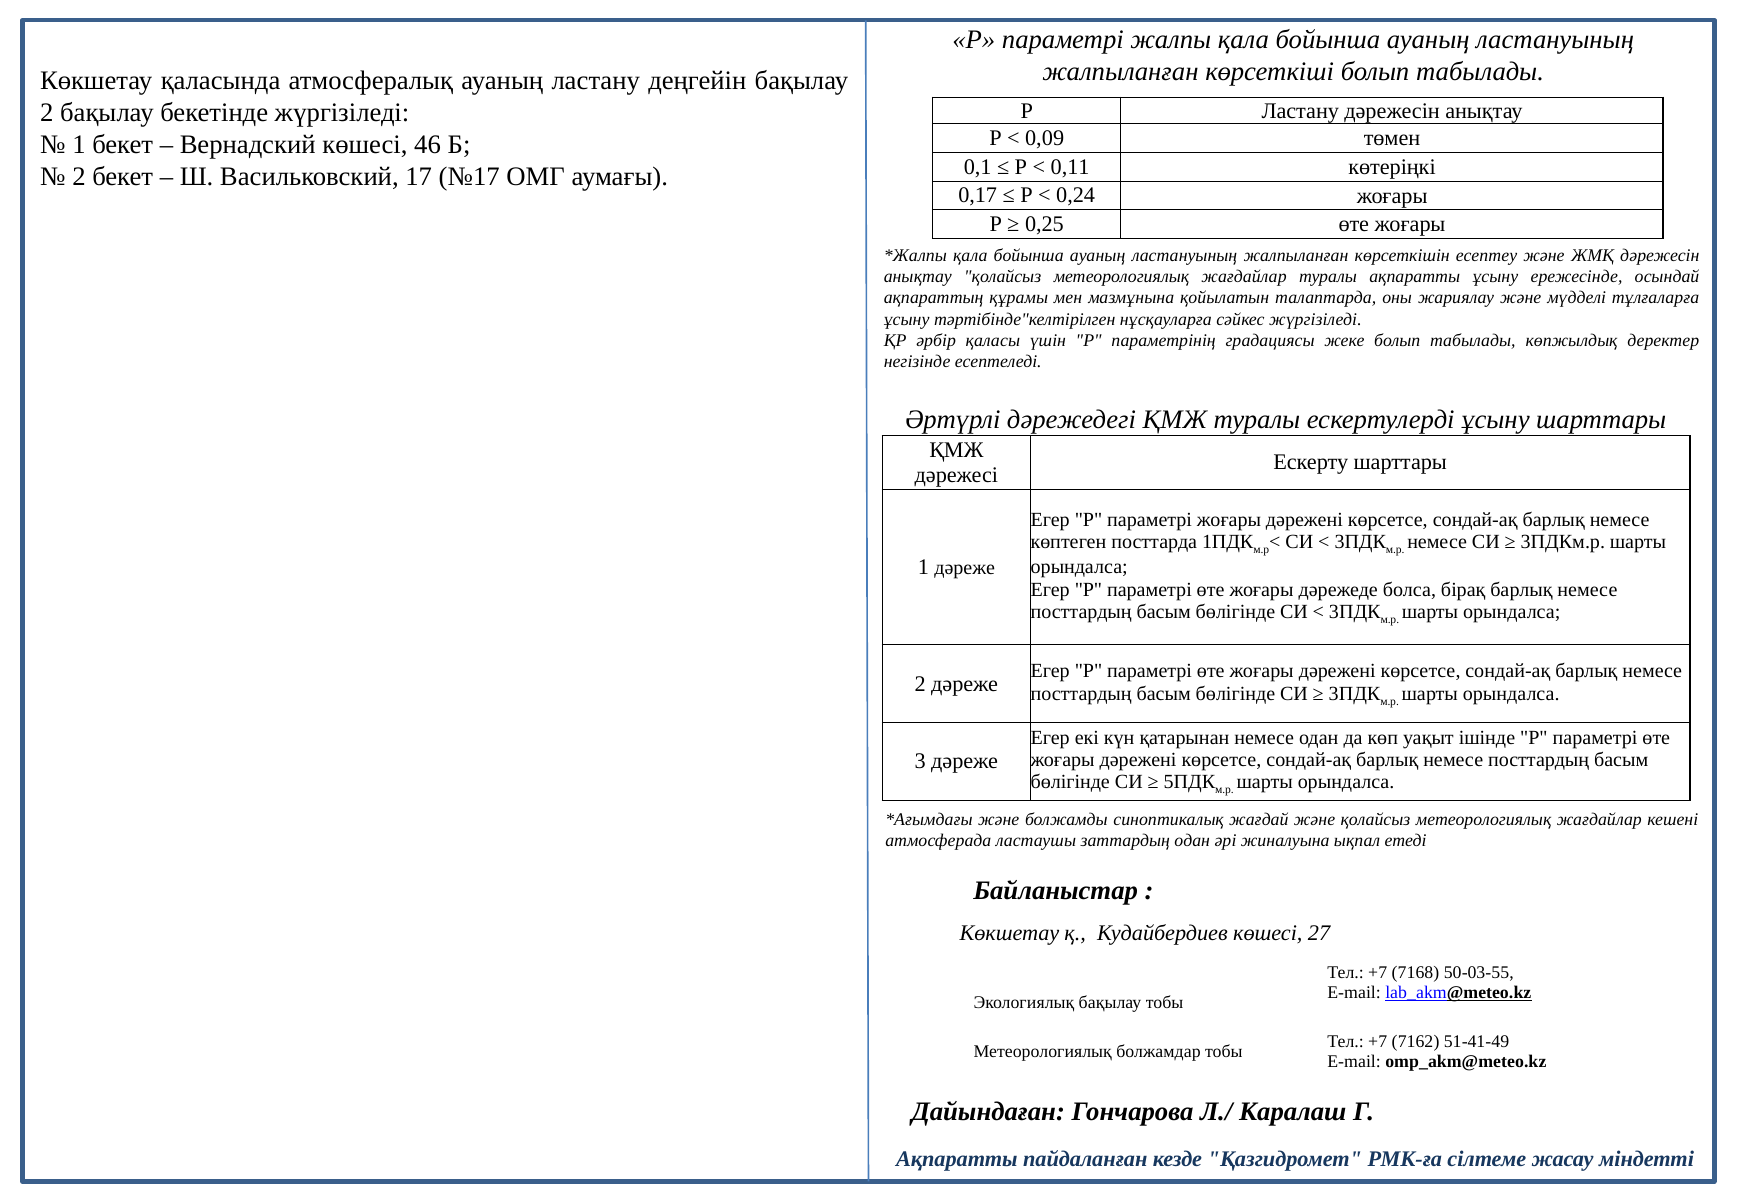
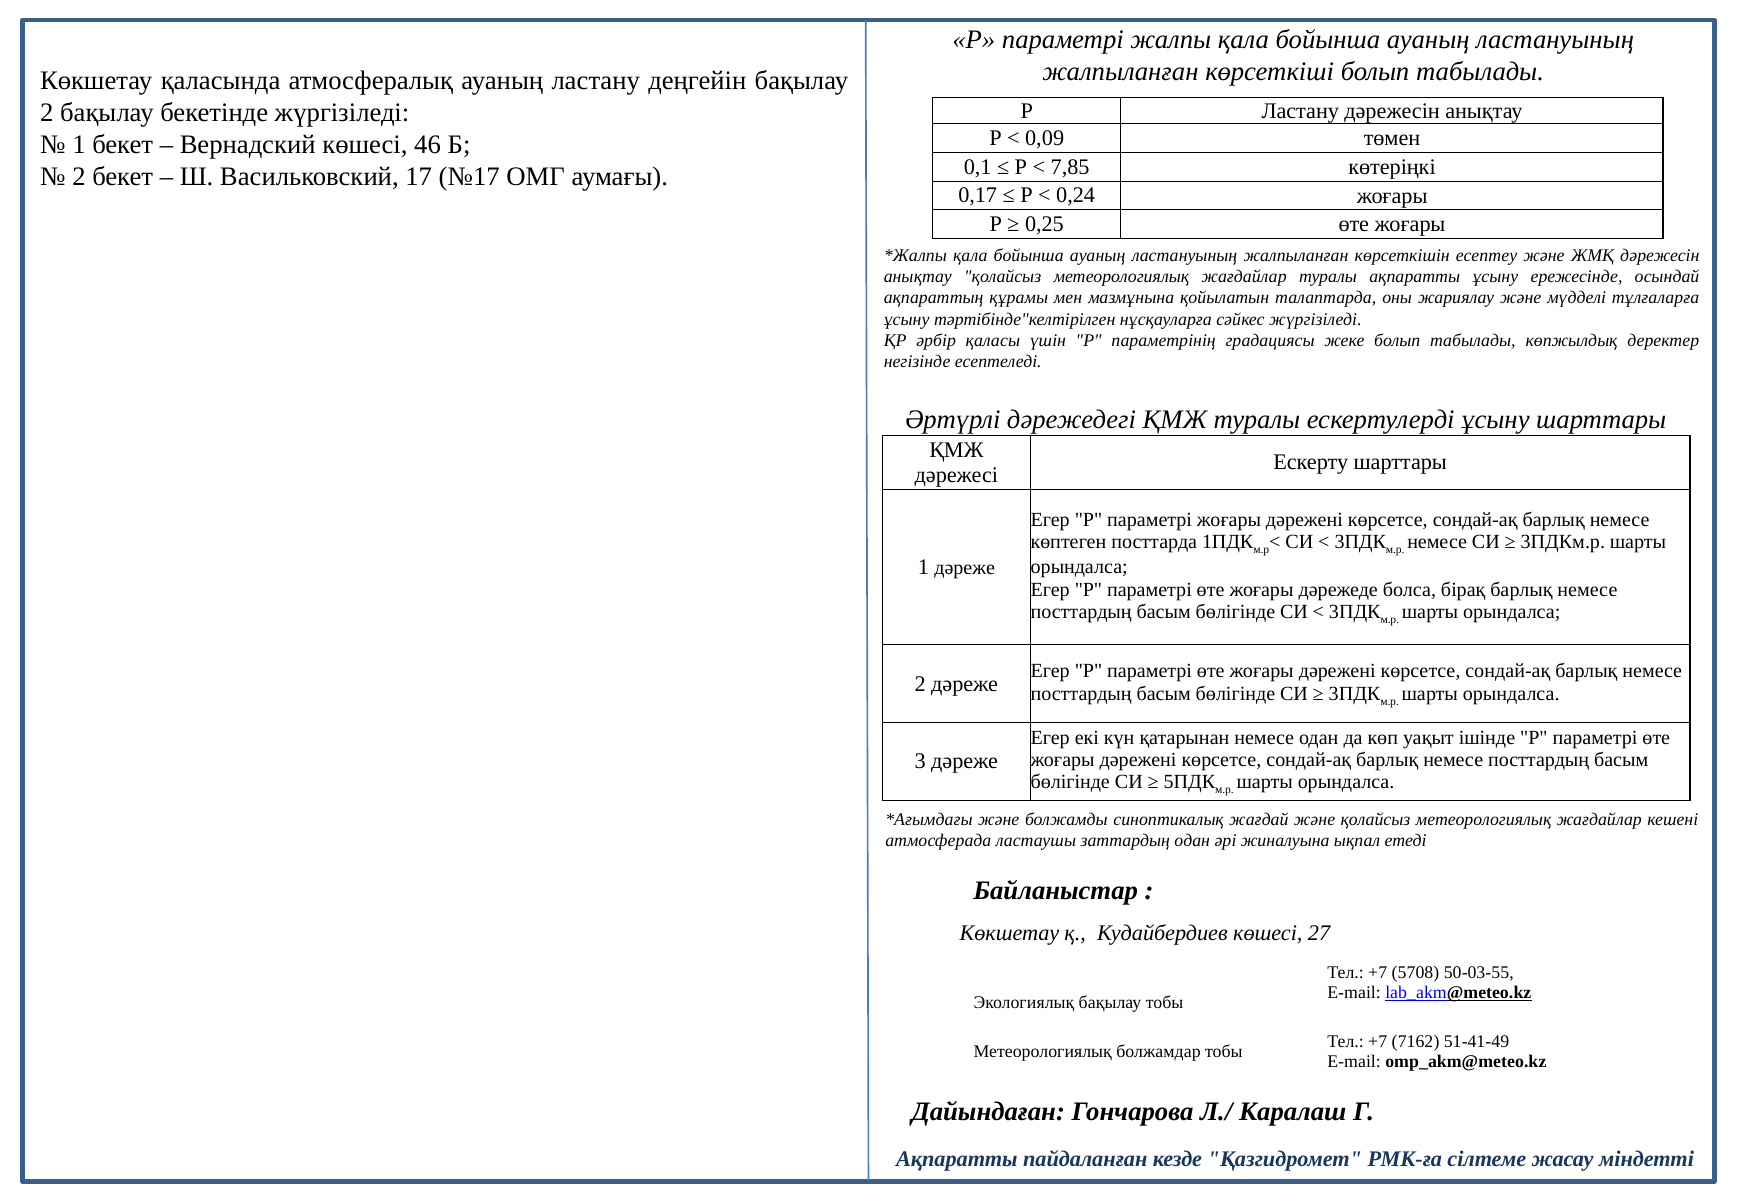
0,11: 0,11 -> 7,85
7168: 7168 -> 5708
